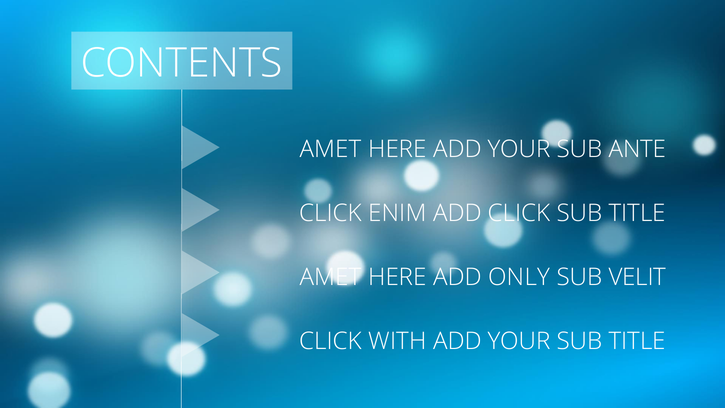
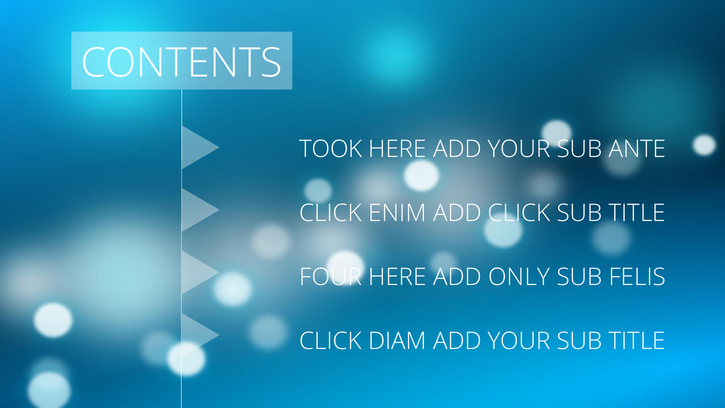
AMET at (331, 149): AMET -> TOOK
AMET at (331, 277): AMET -> FOUR
VELIT: VELIT -> FELIS
WITH: WITH -> DIAM
